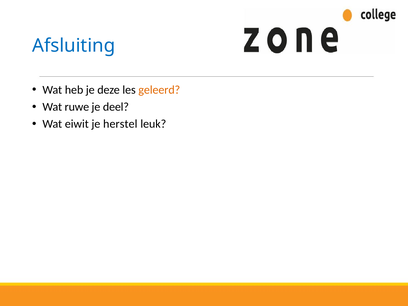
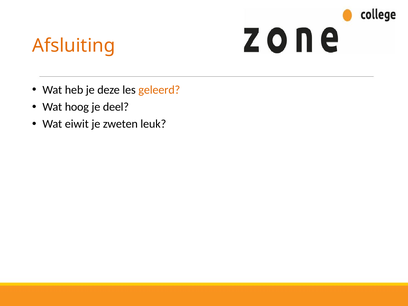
Afsluiting colour: blue -> orange
ruwe: ruwe -> hoog
herstel: herstel -> zweten
